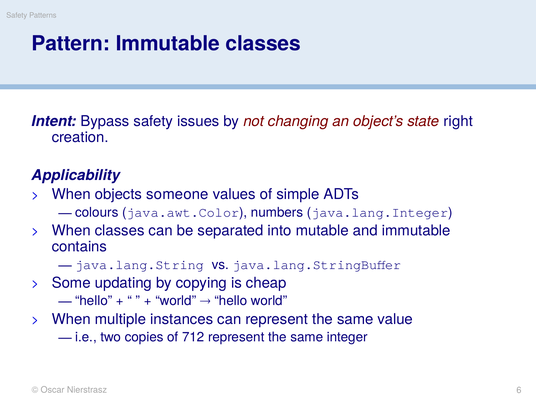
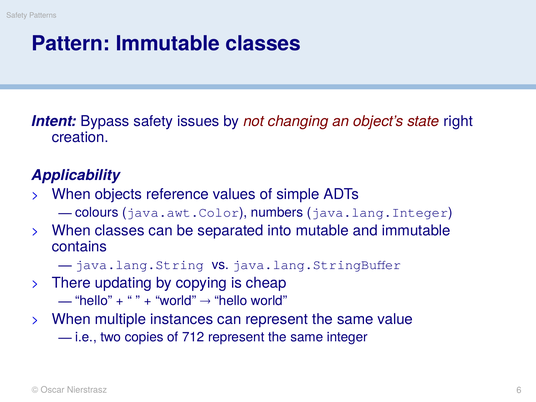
someone: someone -> reference
Some: Some -> There
